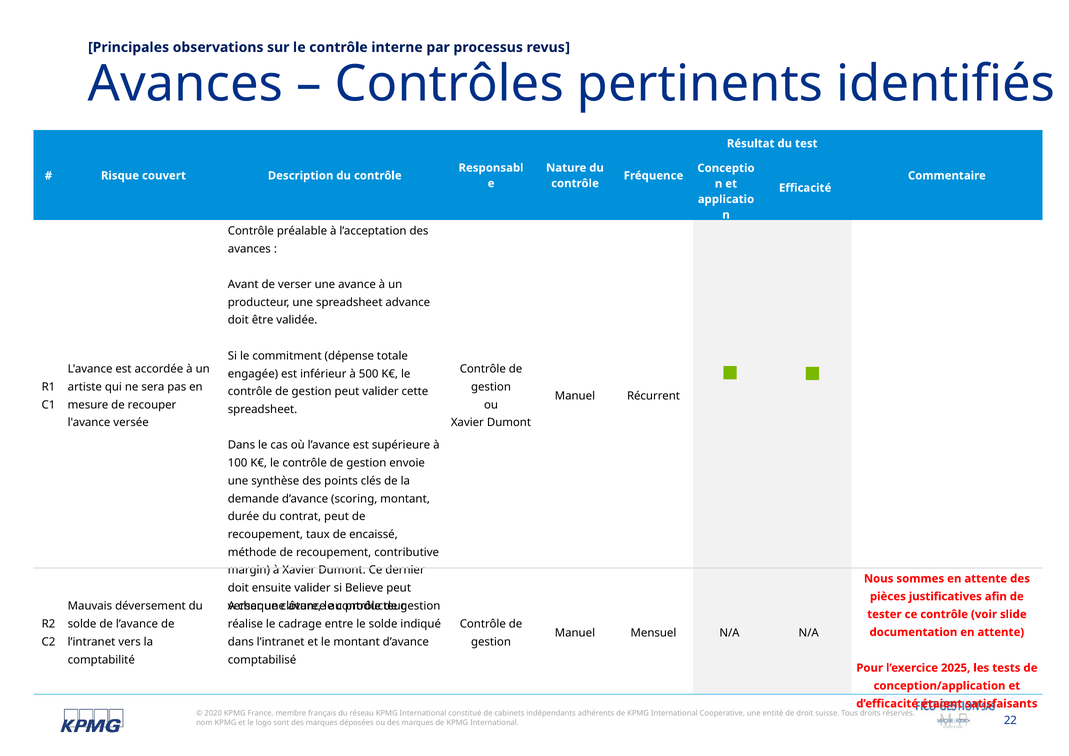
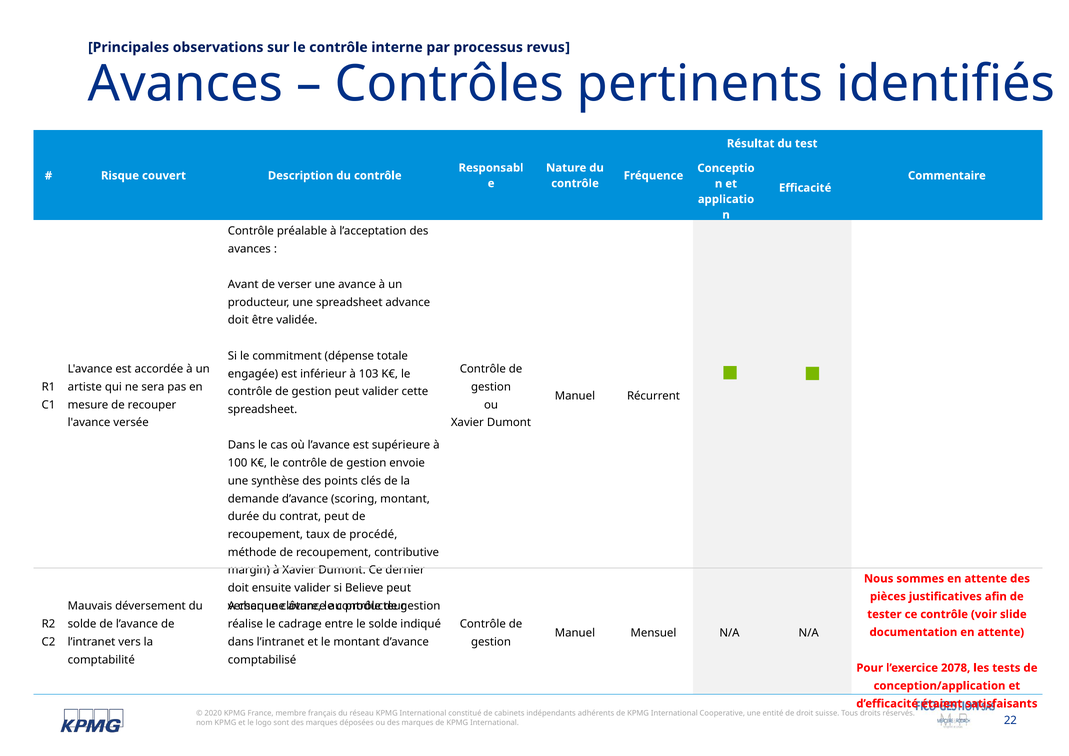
500: 500 -> 103
encaissé: encaissé -> procédé
2025: 2025 -> 2078
